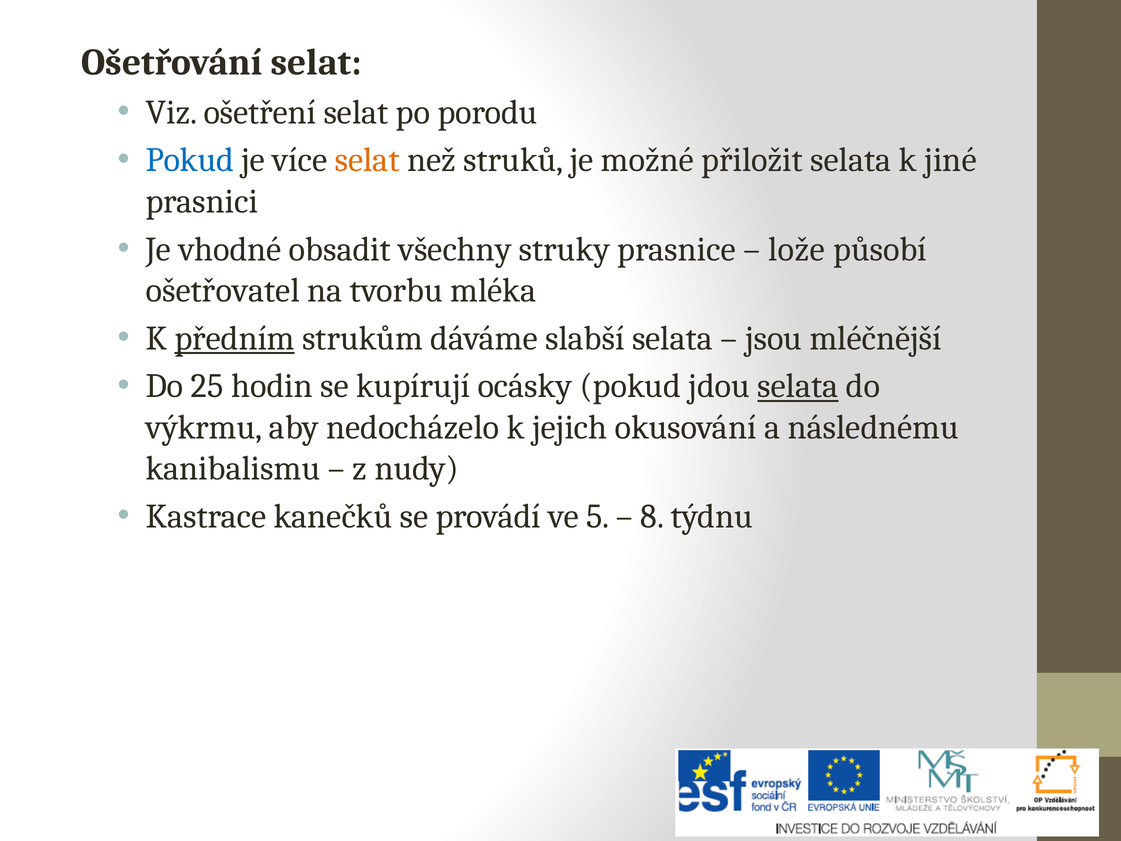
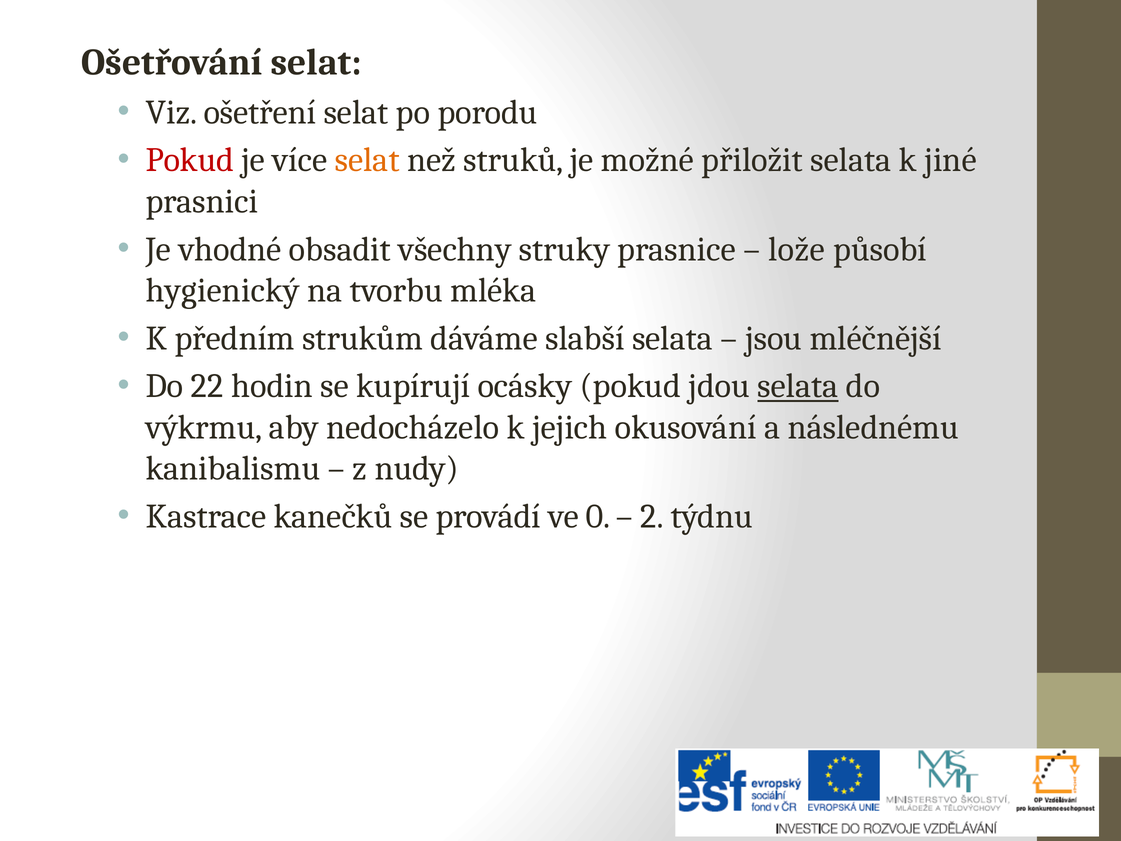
Pokud at (190, 160) colour: blue -> red
ošetřovatel: ošetřovatel -> hygienický
předním underline: present -> none
25: 25 -> 22
5: 5 -> 0
8: 8 -> 2
